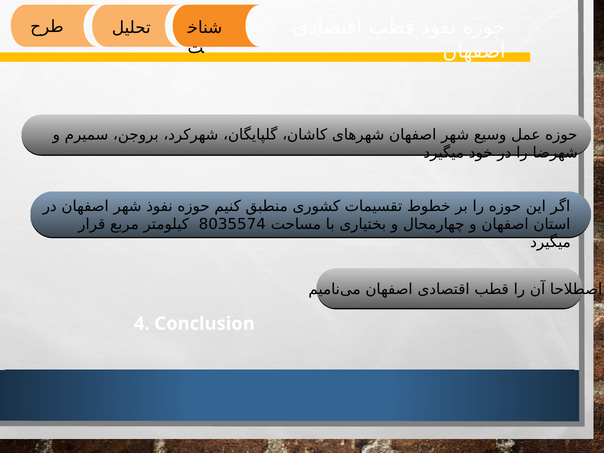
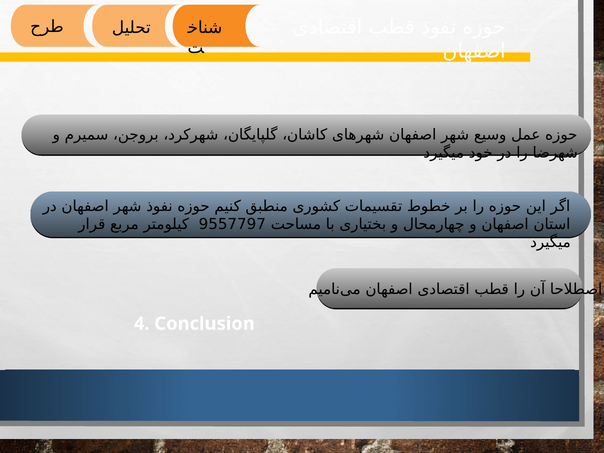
8035574: 8035574 -> 9557797
